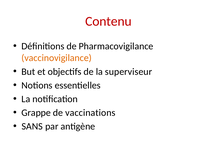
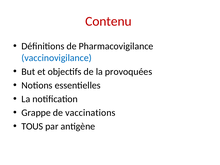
vaccinovigilance colour: orange -> blue
superviseur: superviseur -> provoquées
SANS: SANS -> TOUS
